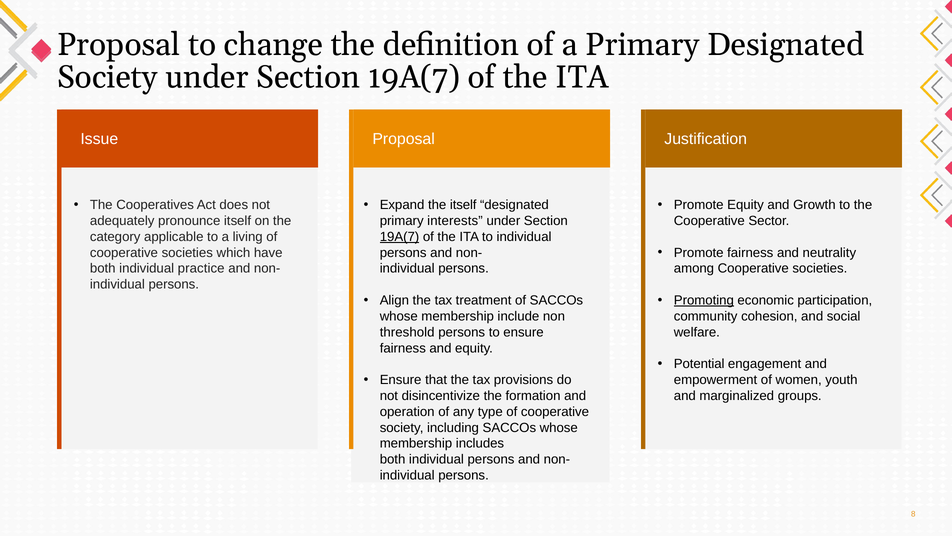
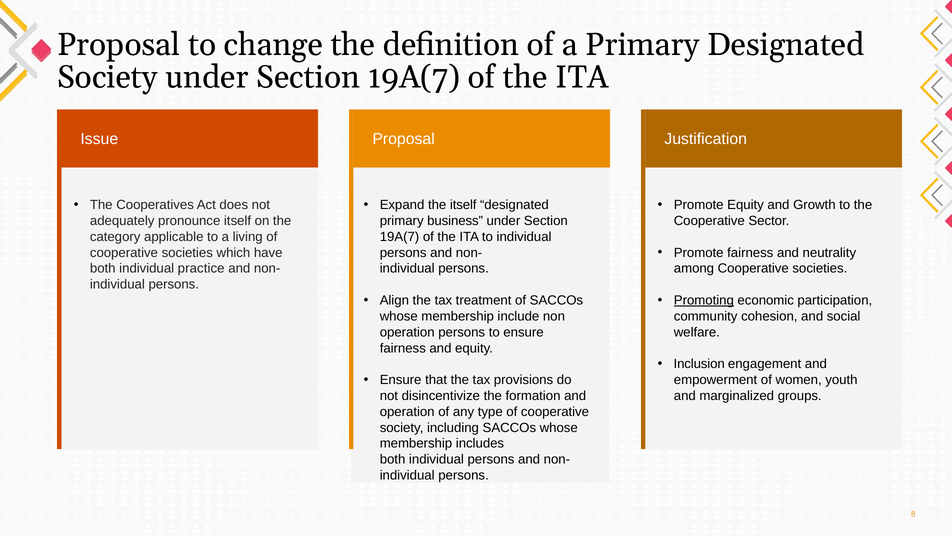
interests: interests -> business
19A(7 at (400, 237) underline: present -> none
threshold at (407, 332): threshold -> operation
Potential: Potential -> Inclusion
